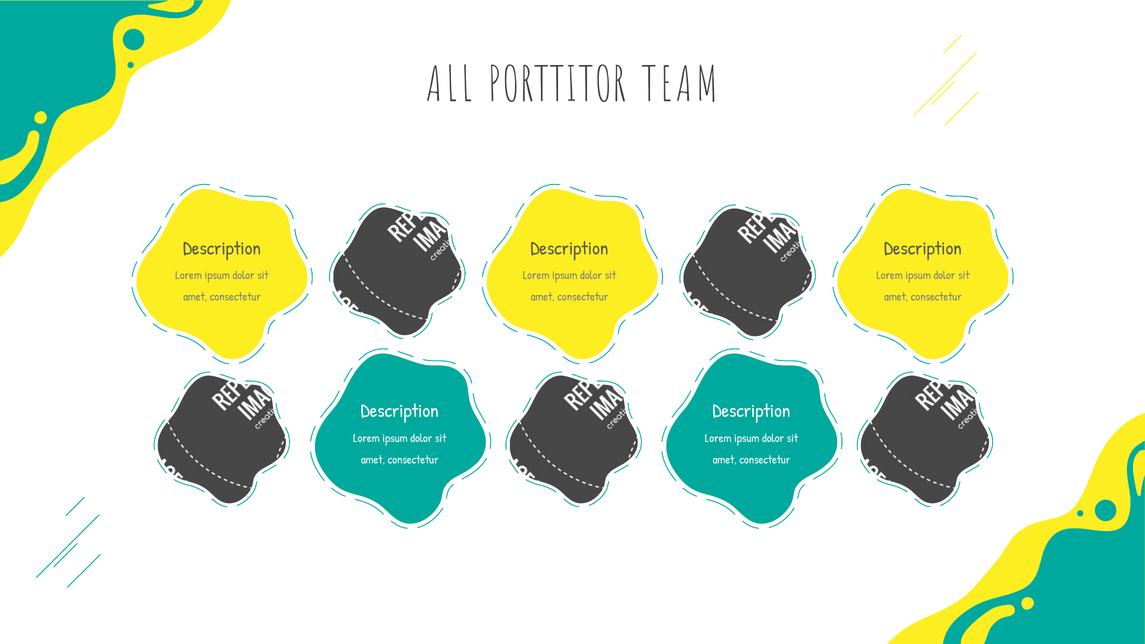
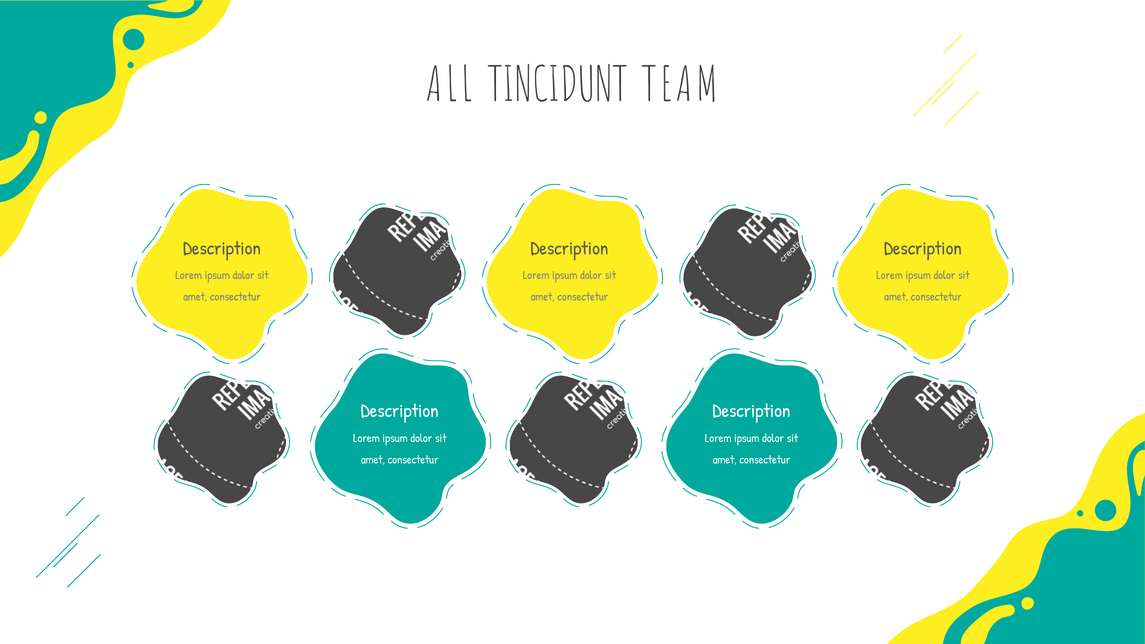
PORTTITOR: PORTTITOR -> TINCIDUNT
